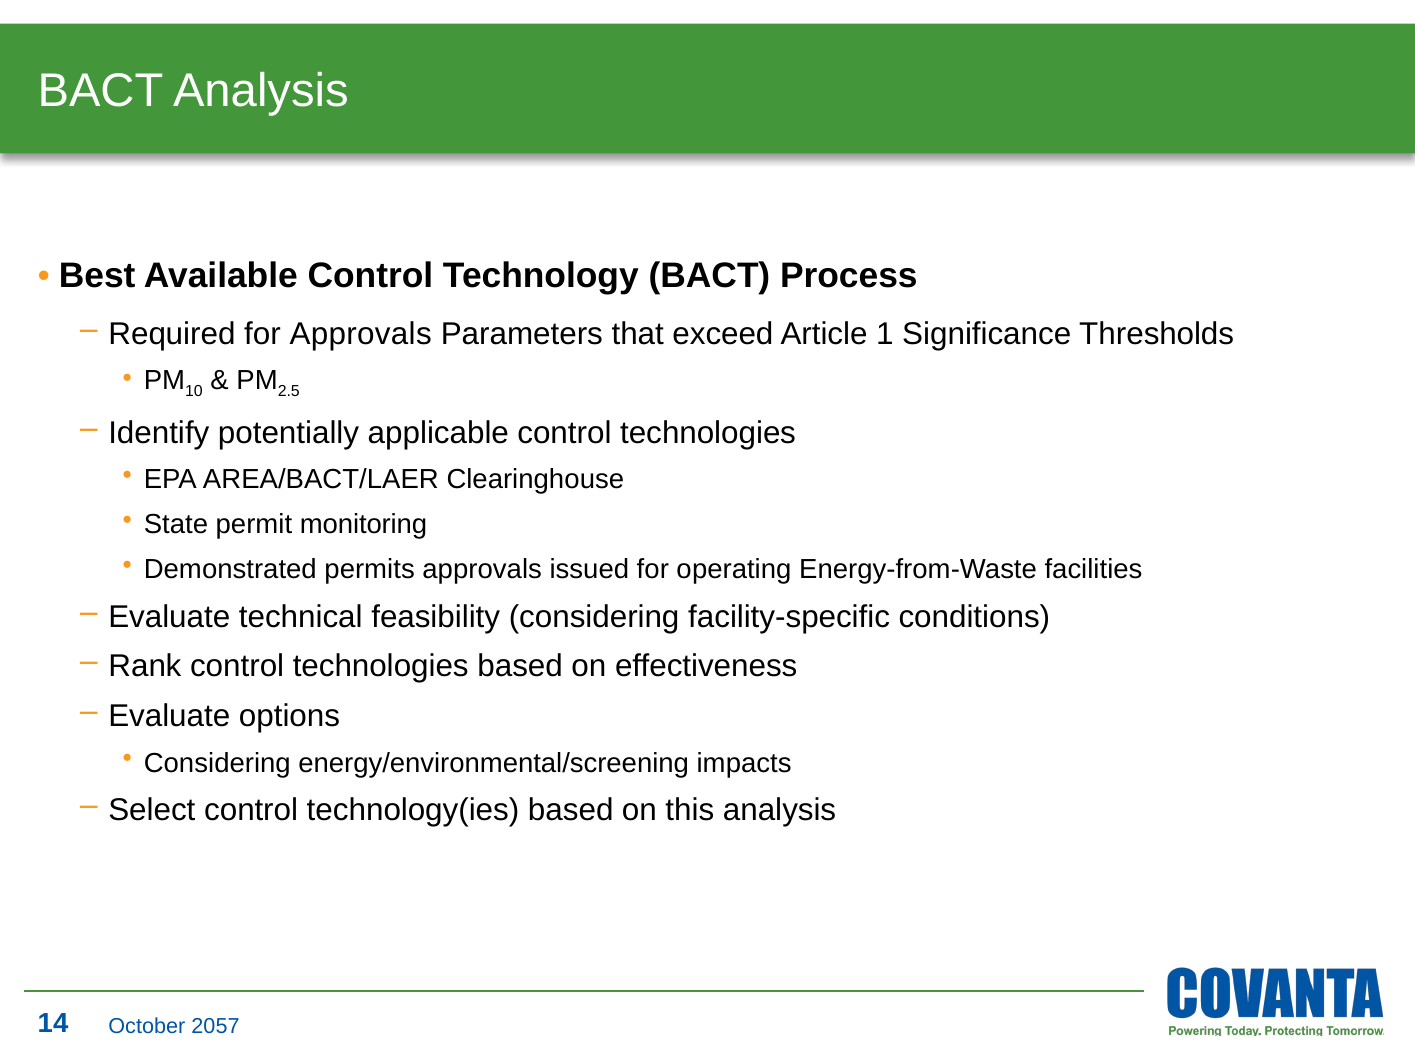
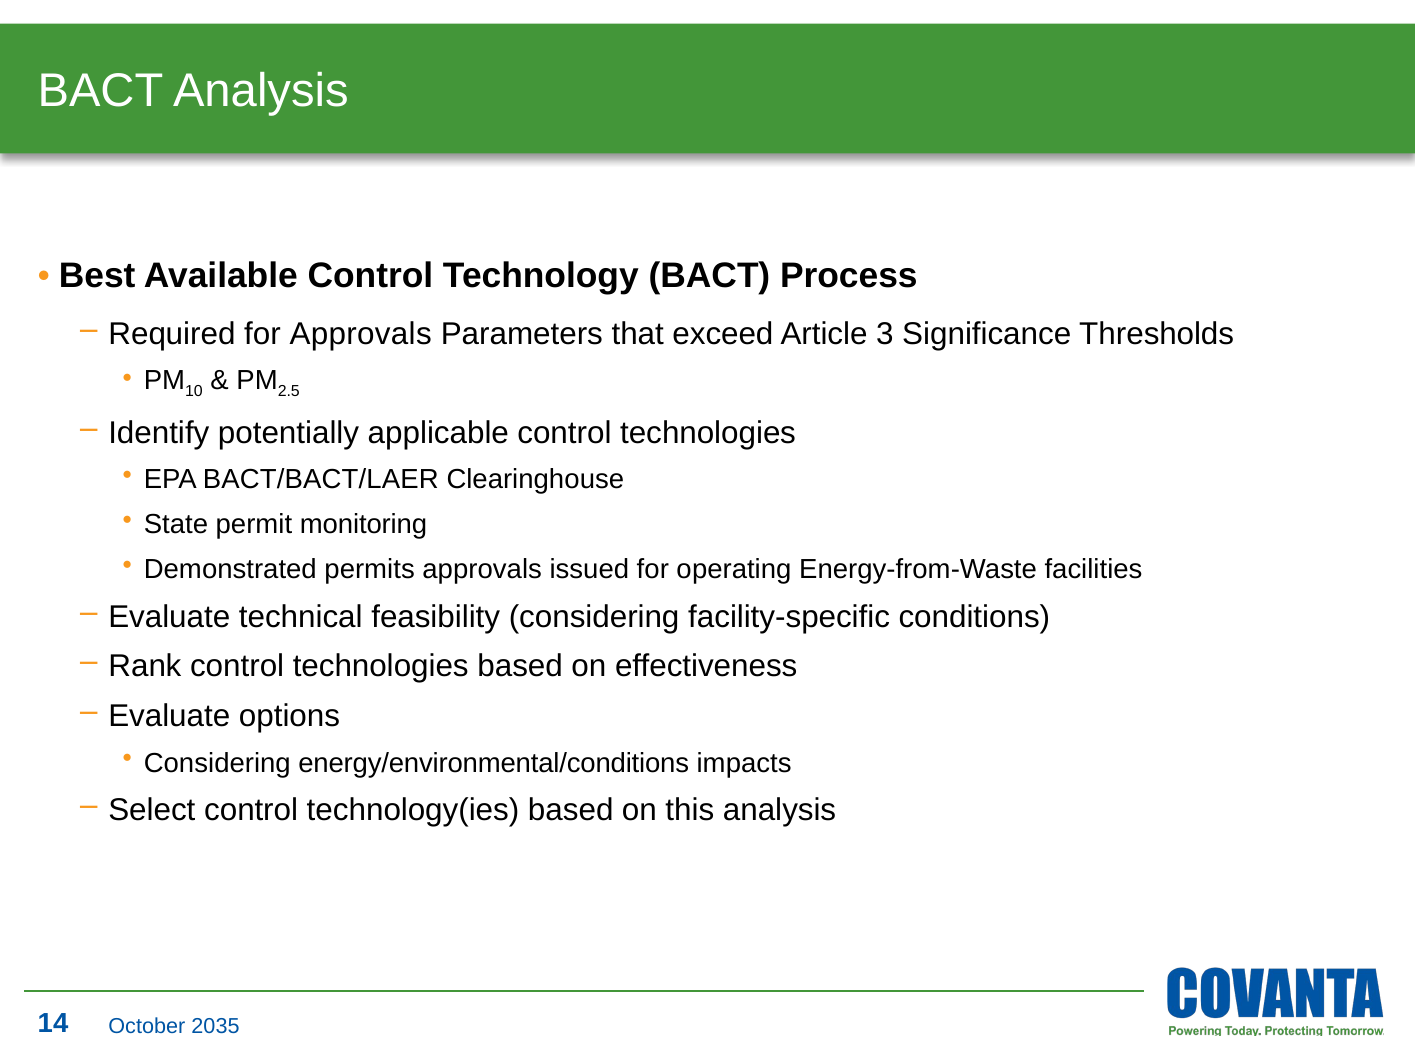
1: 1 -> 3
AREA/BACT/LAER: AREA/BACT/LAER -> BACT/BACT/LAER
energy/environmental/screening: energy/environmental/screening -> energy/environmental/conditions
2057: 2057 -> 2035
